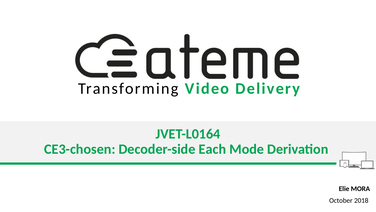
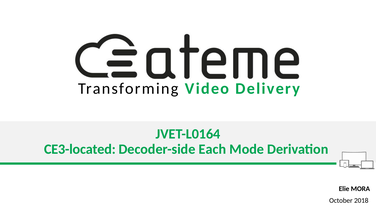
CE3-chosen: CE3-chosen -> CE3-located
